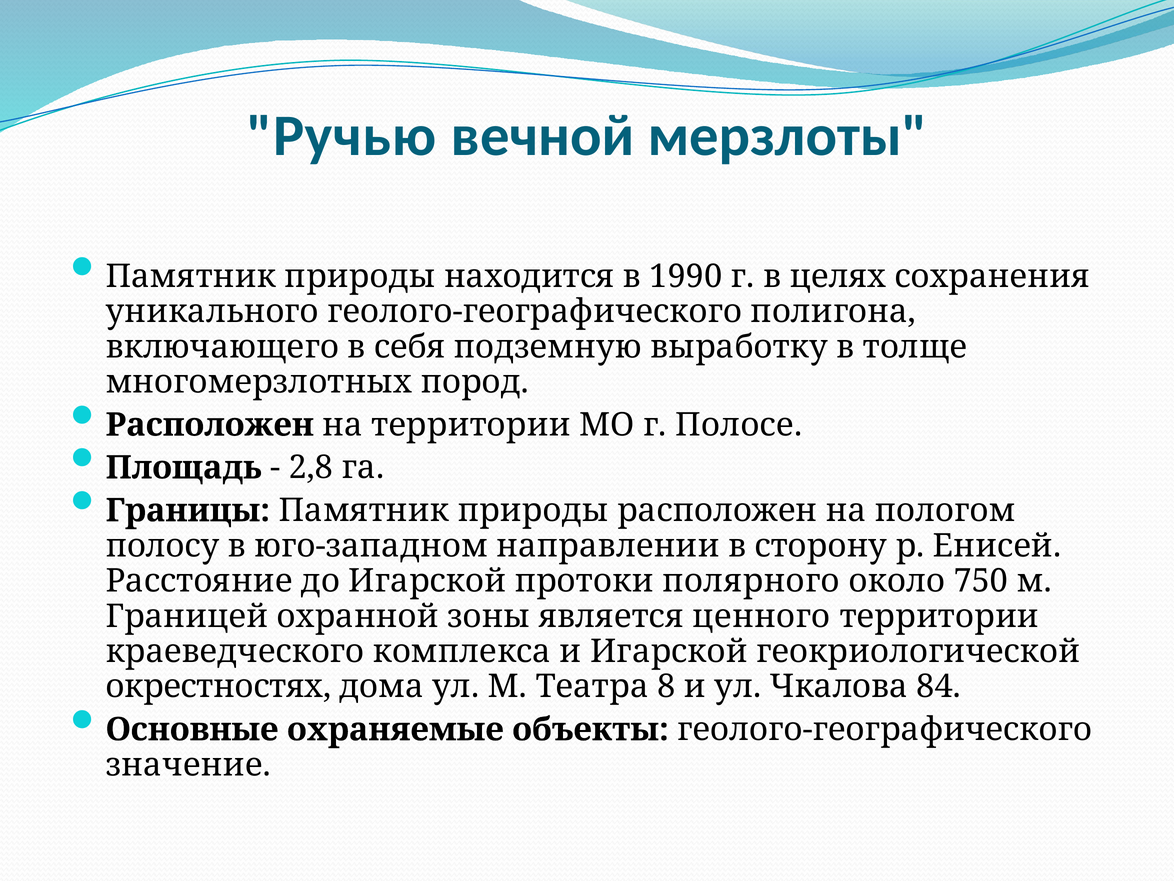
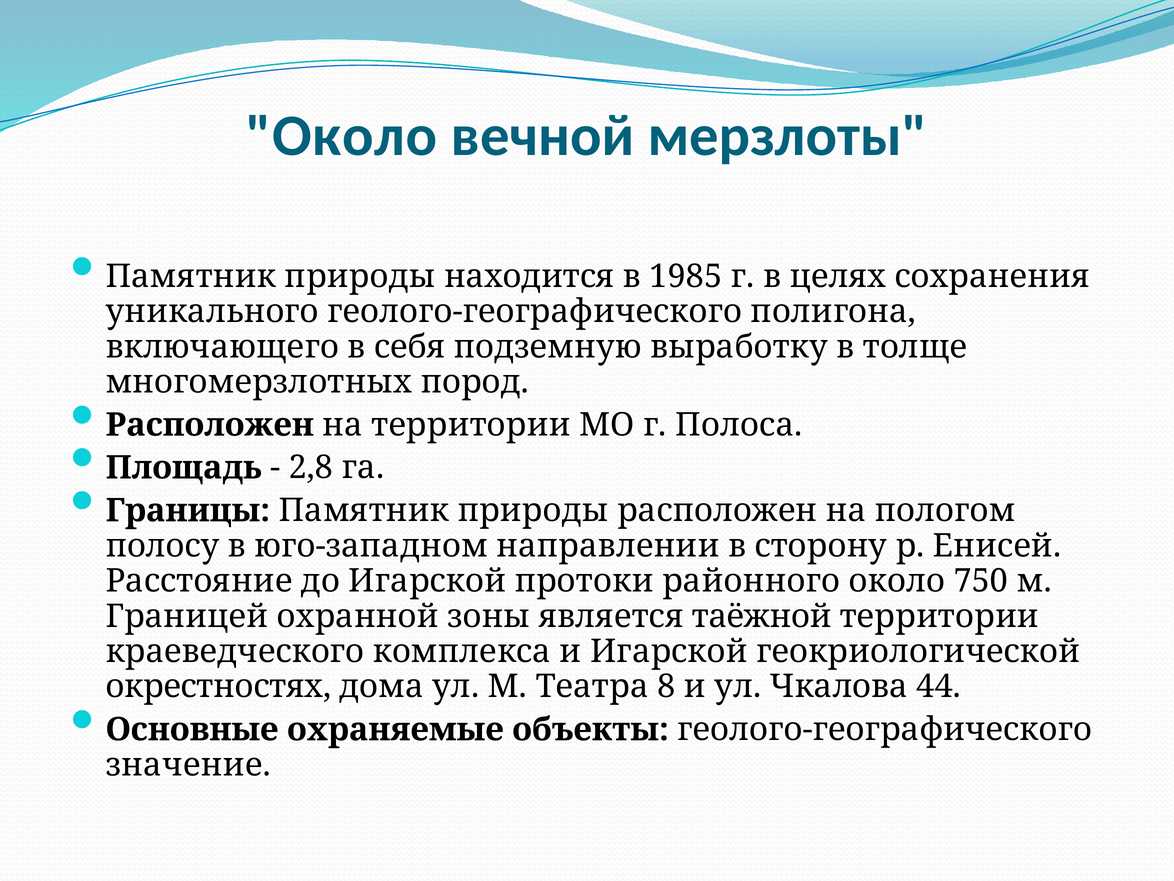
Ручью at (341, 136): Ручью -> Около
1990: 1990 -> 1985
Полосе: Полосе -> Полоса
полярного: полярного -> районного
ценного: ценного -> таёжной
84: 84 -> 44
